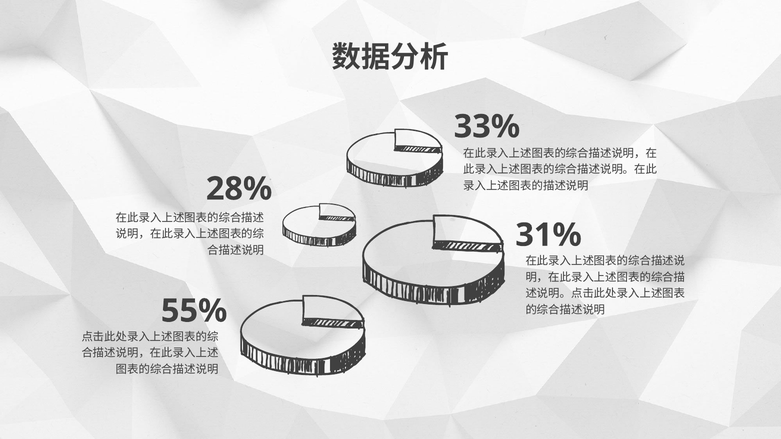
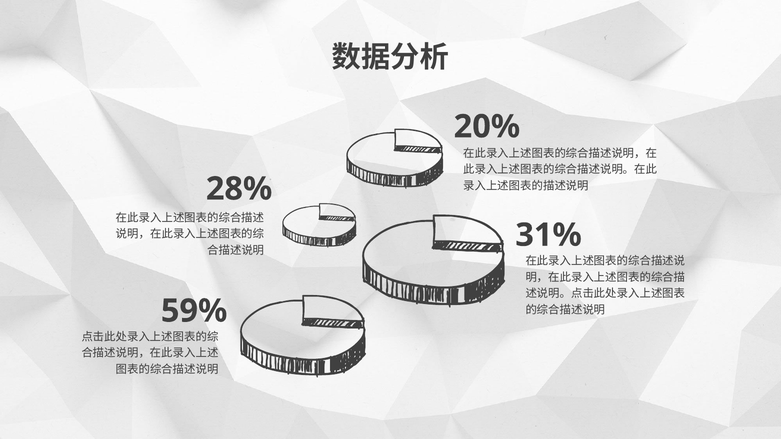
33%: 33% -> 20%
55%: 55% -> 59%
